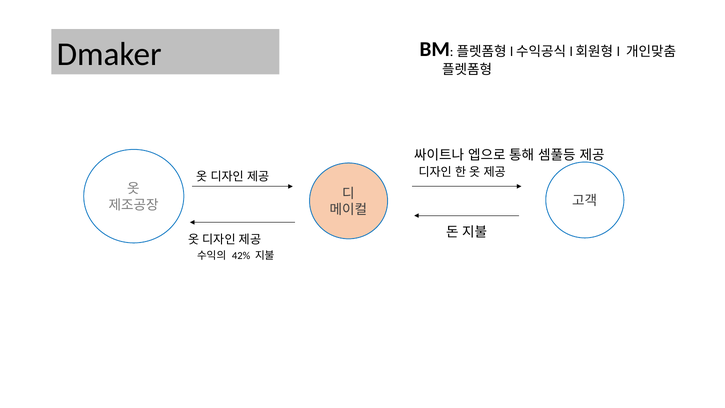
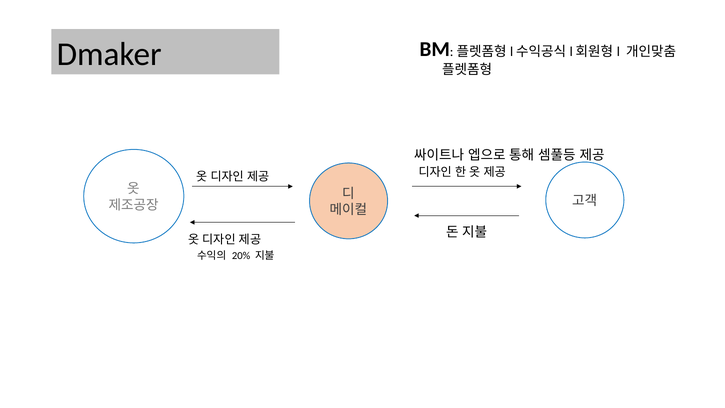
42%: 42% -> 20%
